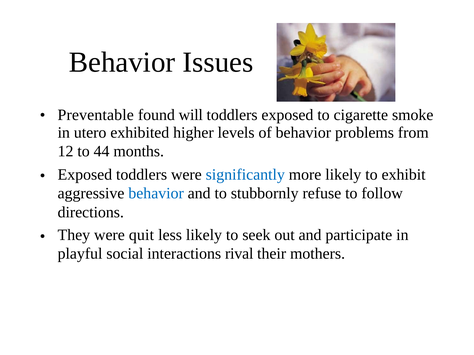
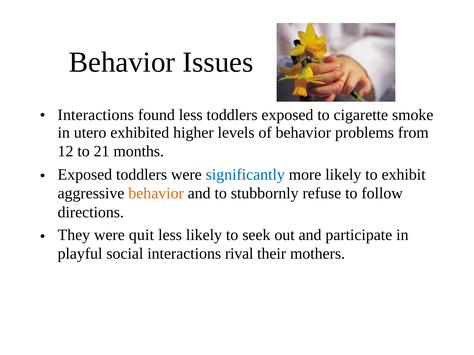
Preventable at (96, 115): Preventable -> Interactions
found will: will -> less
44: 44 -> 21
behavior at (156, 193) colour: blue -> orange
